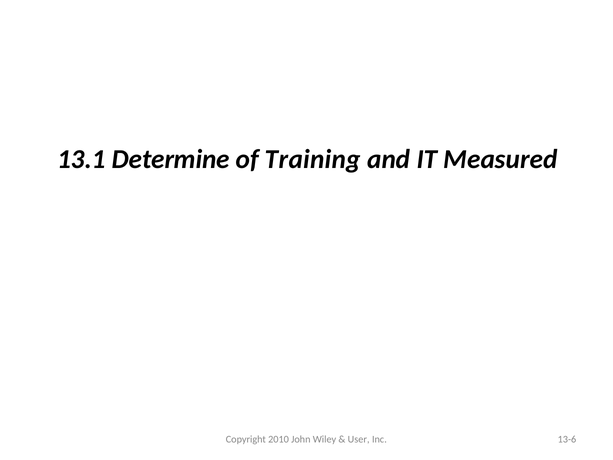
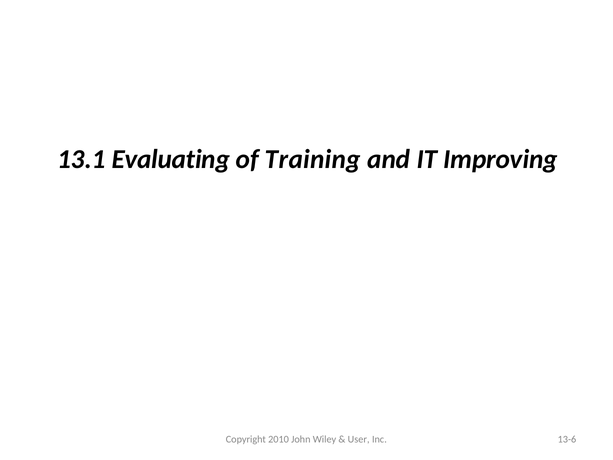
Determine: Determine -> Evaluating
Measured: Measured -> Improving
